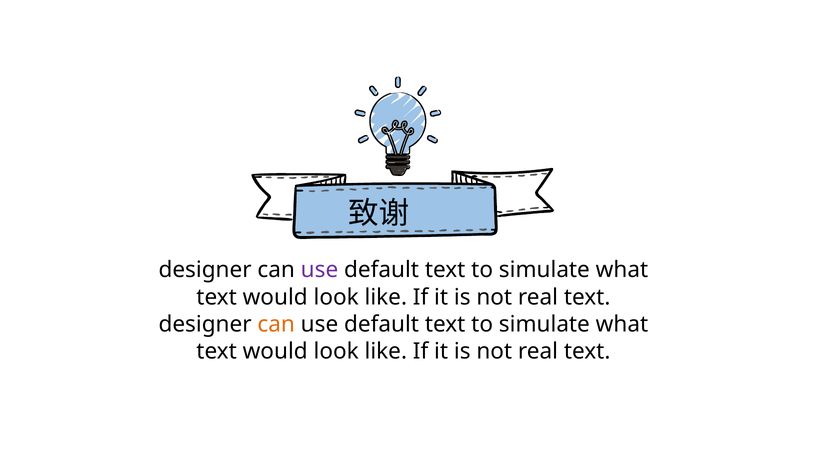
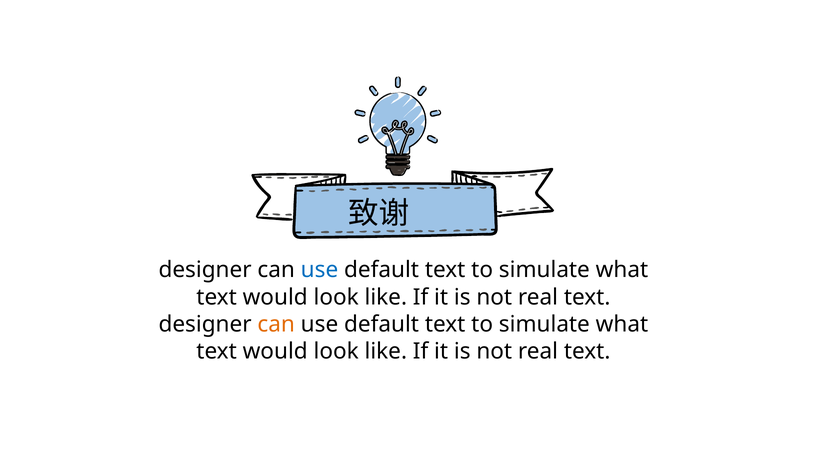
use at (319, 270) colour: purple -> blue
